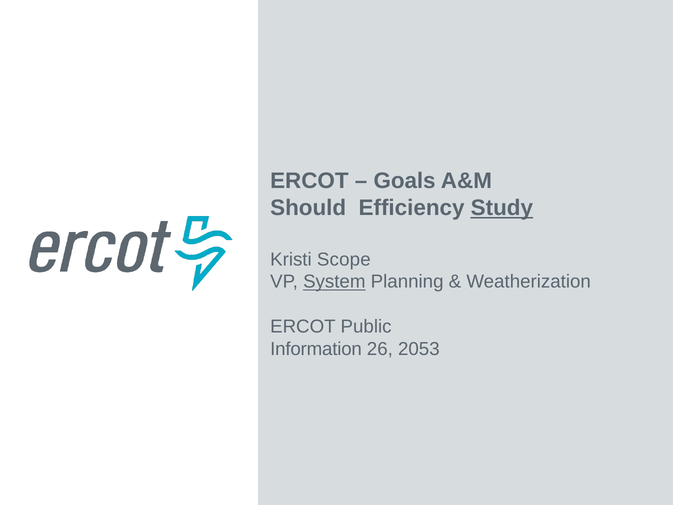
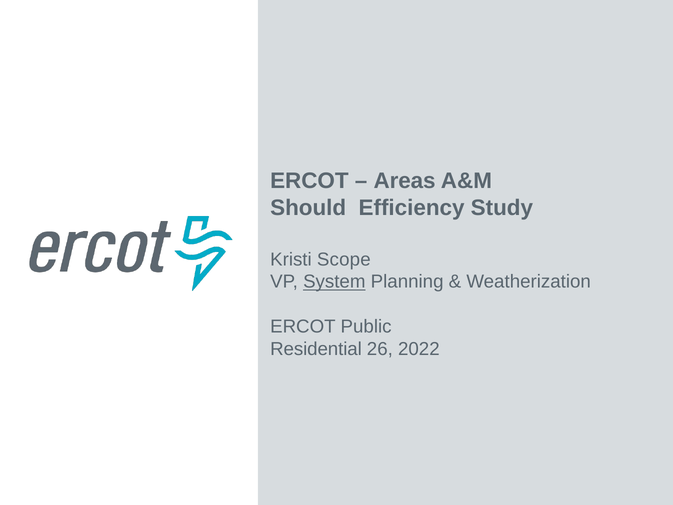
Goals: Goals -> Areas
Study underline: present -> none
Information: Information -> Residential
2053: 2053 -> 2022
